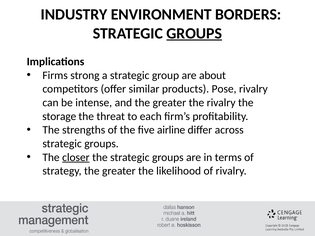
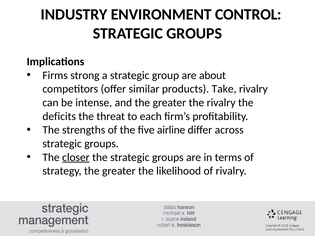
BORDERS: BORDERS -> CONTROL
GROUPS at (194, 33) underline: present -> none
Pose: Pose -> Take
storage: storage -> deficits
